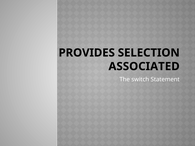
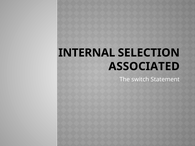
PROVIDES: PROVIDES -> INTERNAL
